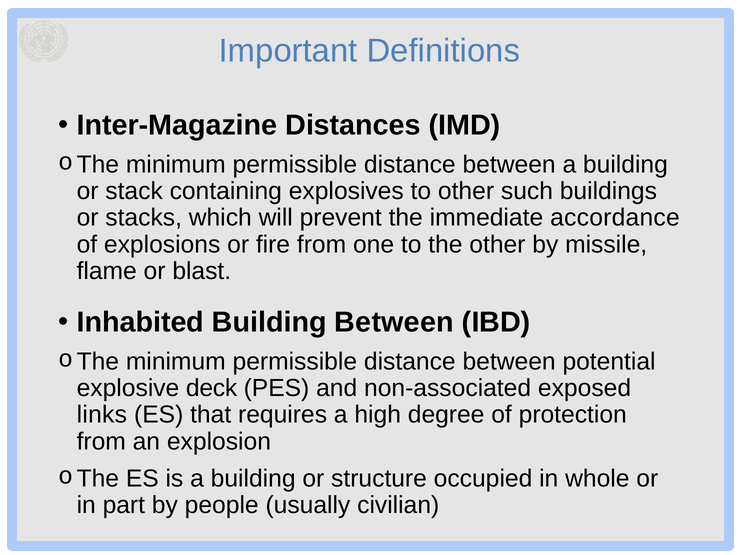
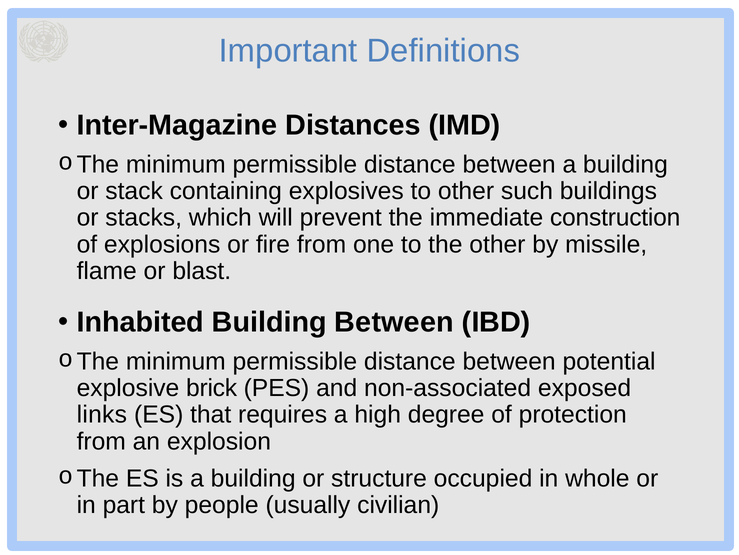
accordance: accordance -> construction
deck: deck -> brick
